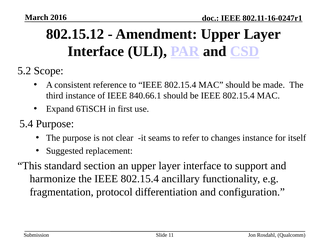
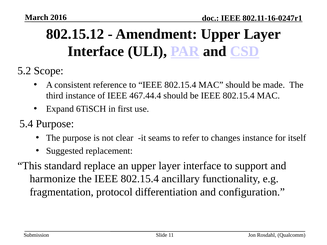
840.66.1: 840.66.1 -> 467.44.4
section: section -> replace
